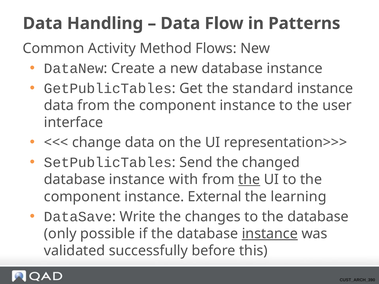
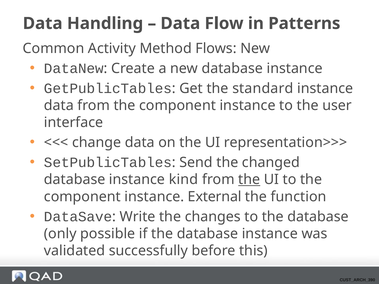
with: with -> kind
learning: learning -> function
instance at (270, 234) underline: present -> none
